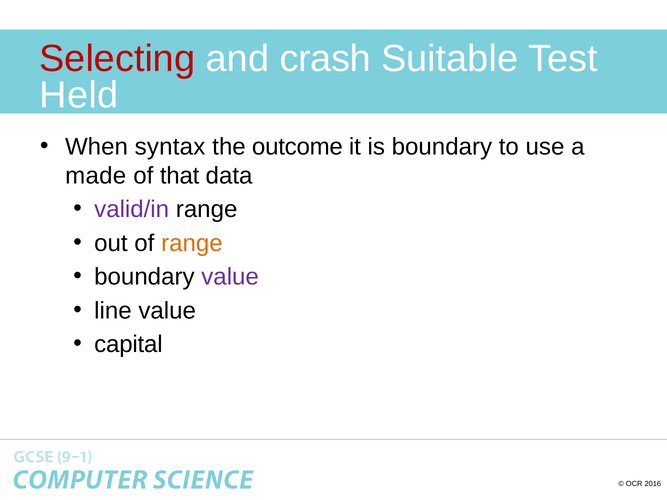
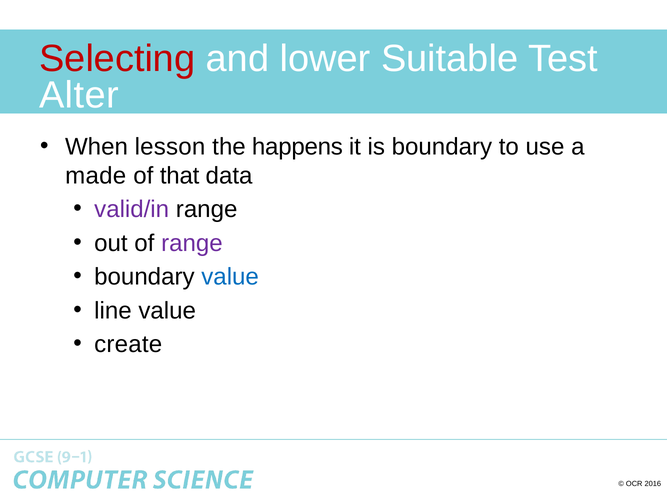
crash: crash -> lower
Held: Held -> Alter
syntax: syntax -> lesson
outcome: outcome -> happens
range at (192, 243) colour: orange -> purple
value at (230, 277) colour: purple -> blue
capital: capital -> create
